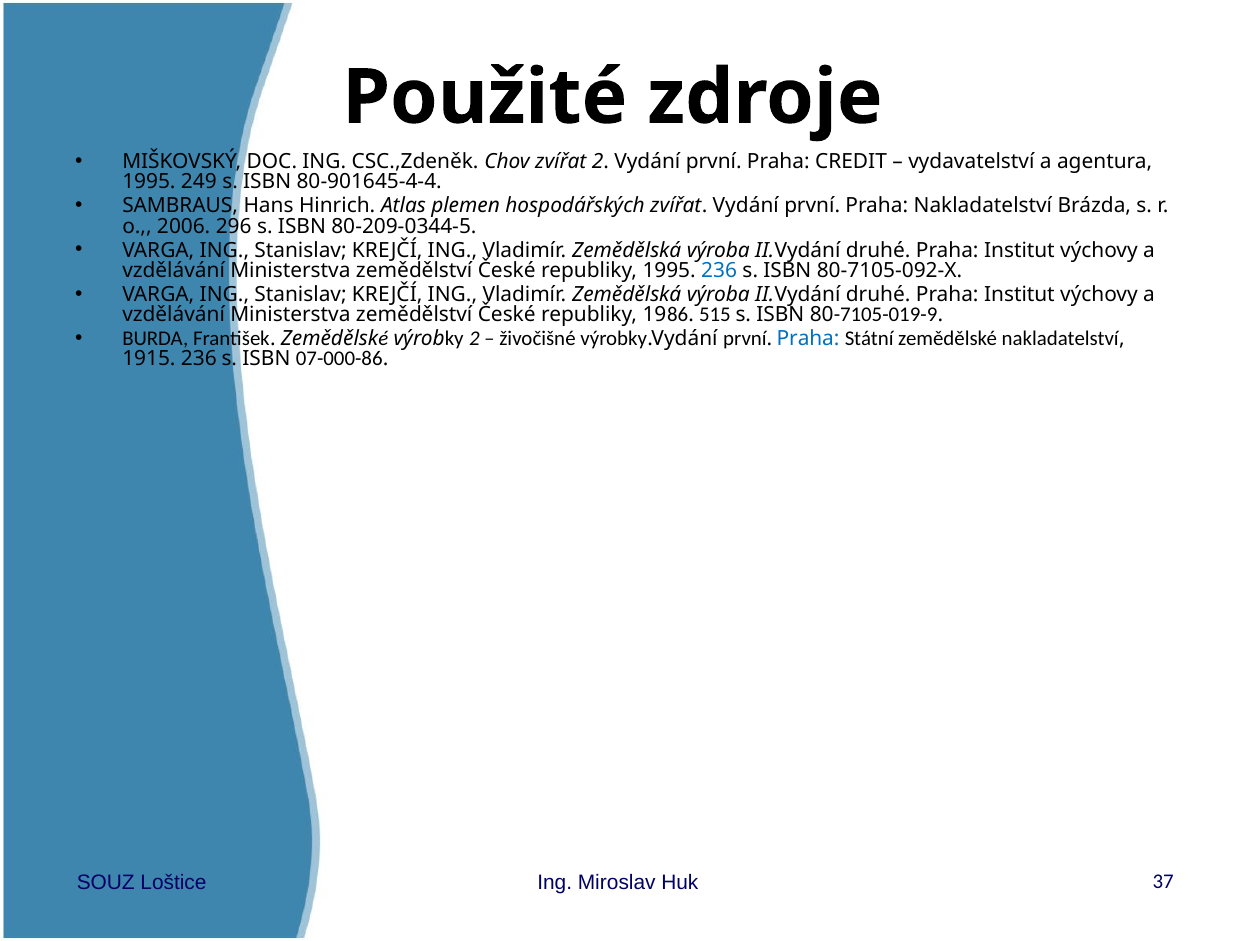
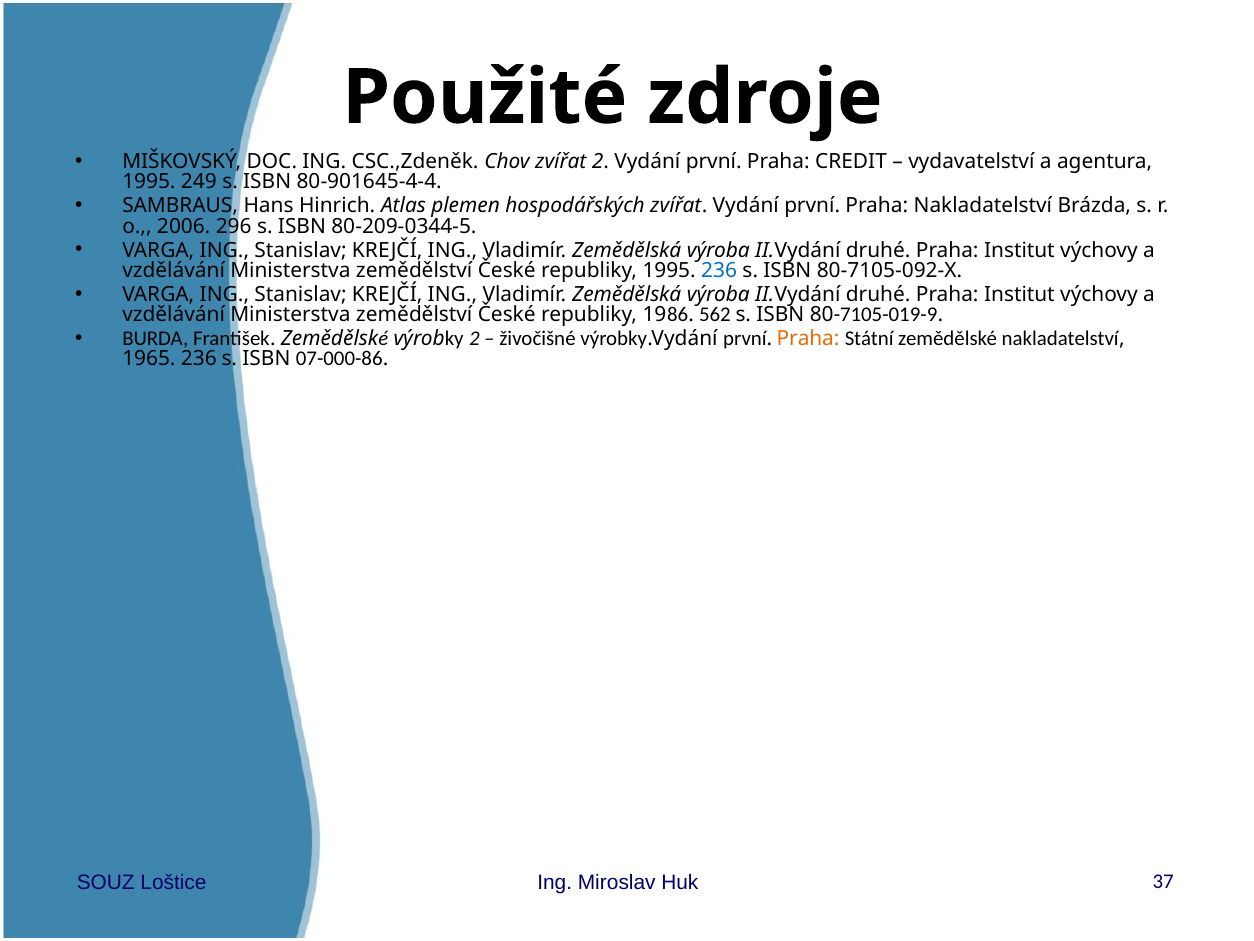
515: 515 -> 562
Praha at (808, 339) colour: blue -> orange
1915: 1915 -> 1965
